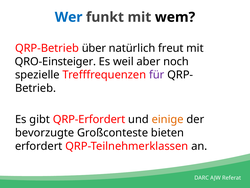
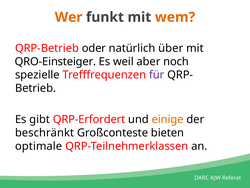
Wer colour: blue -> orange
wem colour: black -> orange
über: über -> oder
freut: freut -> über
bevorzugte: bevorzugte -> beschränkt
erfordert: erfordert -> optimale
